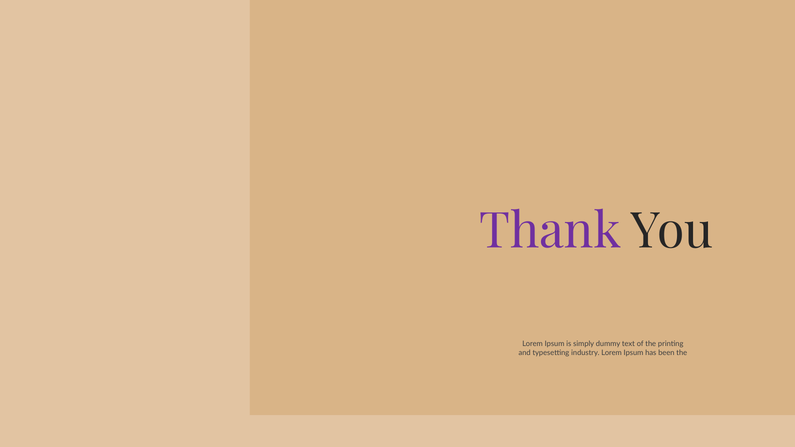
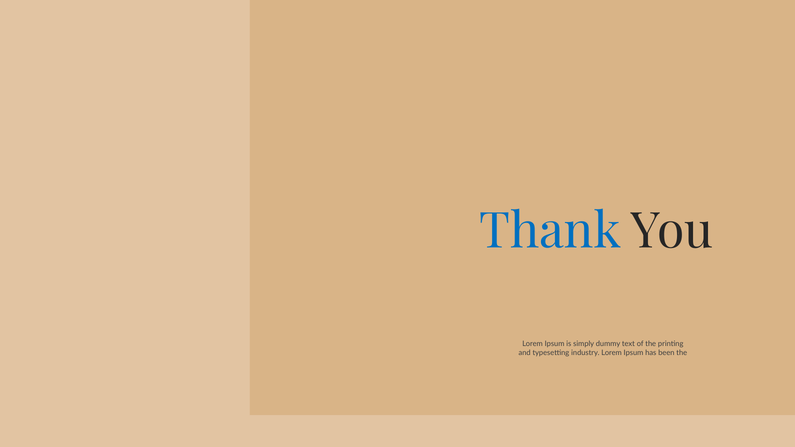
Thank colour: purple -> blue
